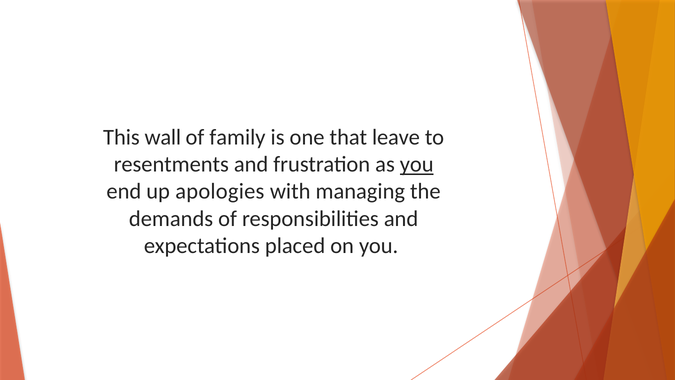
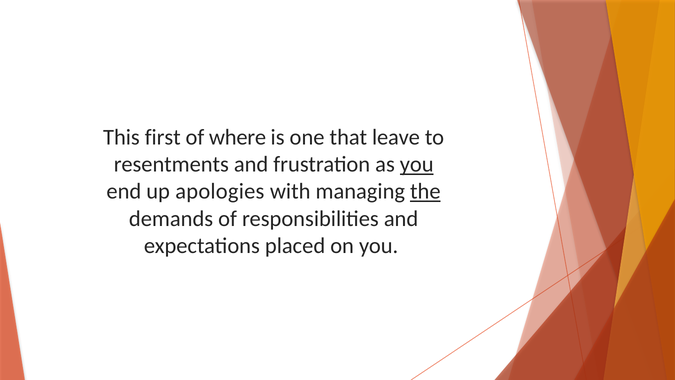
wall: wall -> first
family: family -> where
the underline: none -> present
